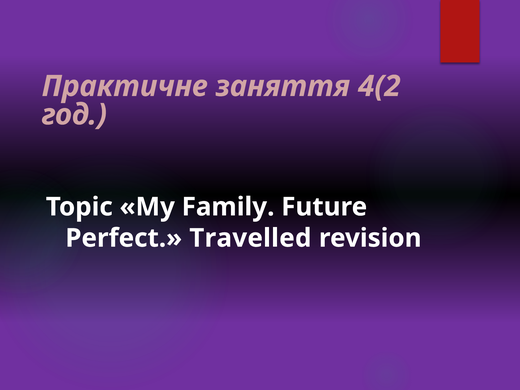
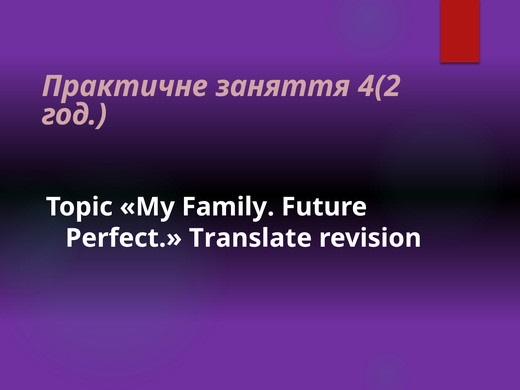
Travelled: Travelled -> Translate
